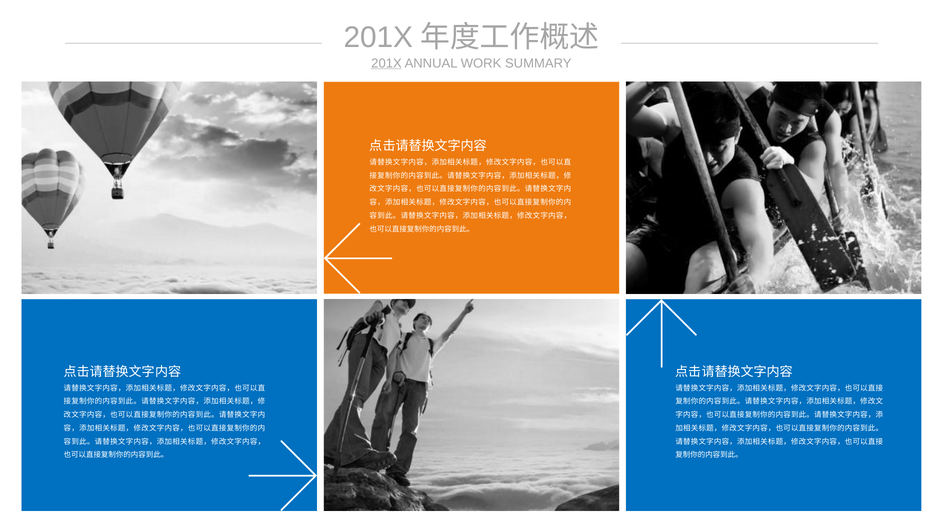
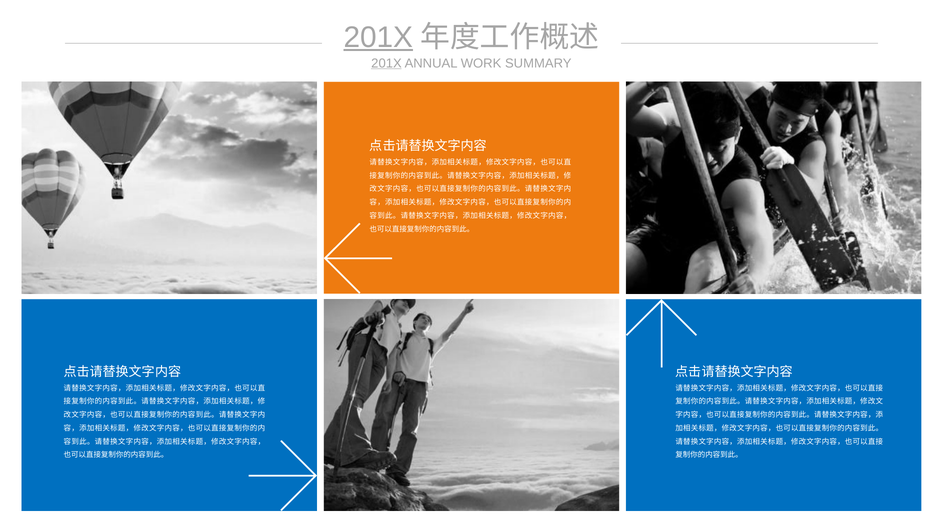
201X at (378, 37) underline: none -> present
